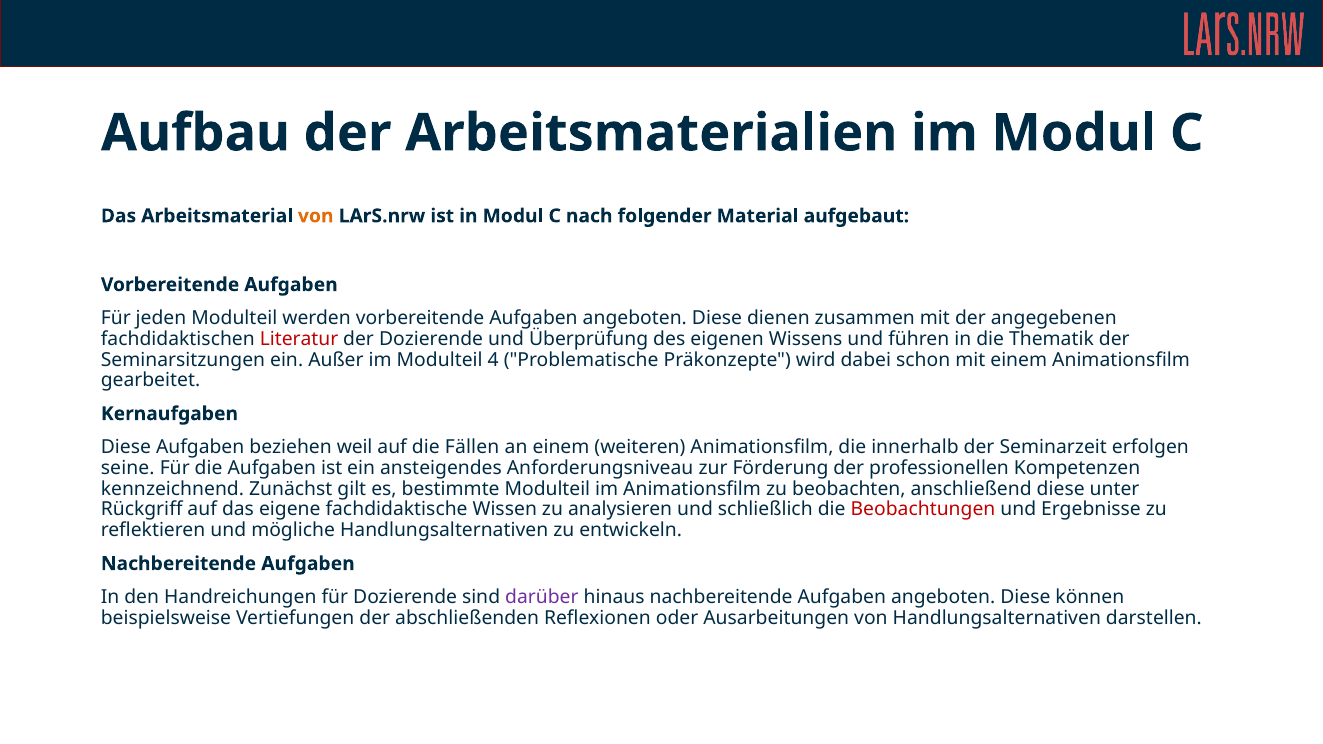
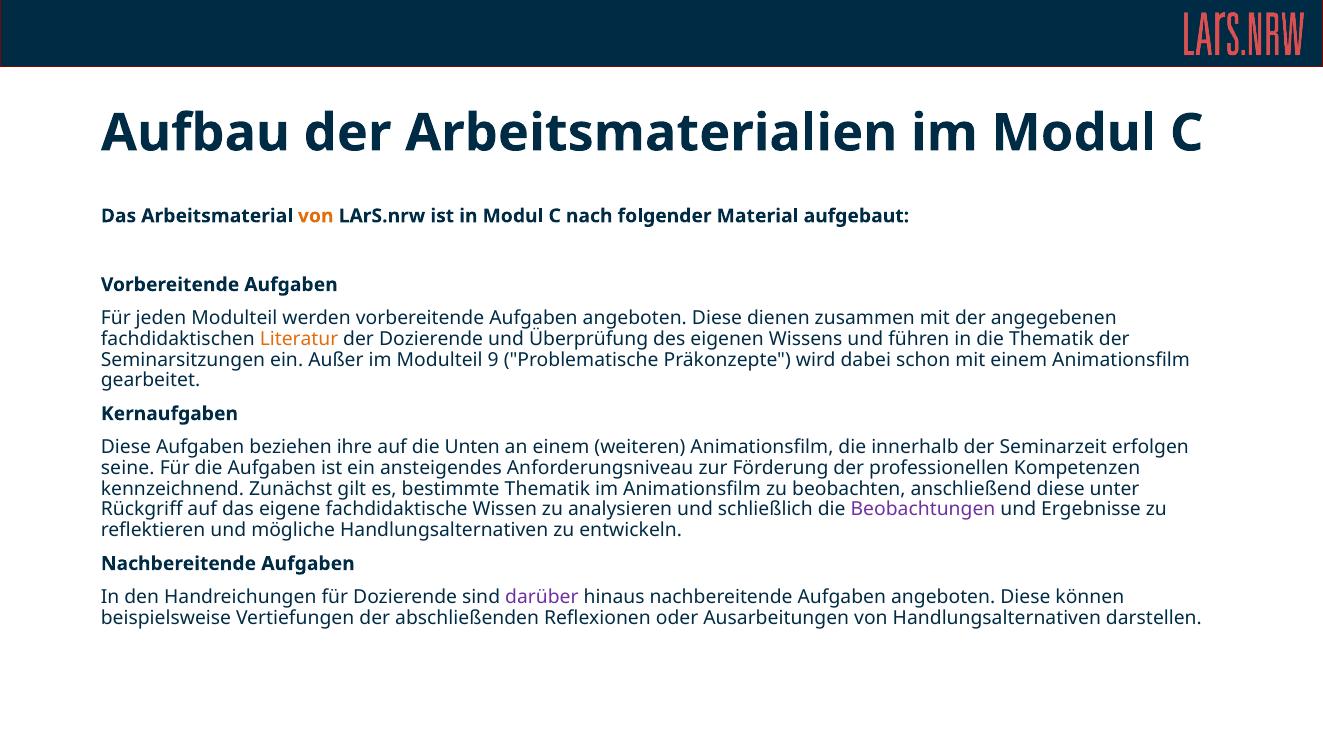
Literatur colour: red -> orange
4: 4 -> 9
weil: weil -> ihre
Fällen: Fällen -> Unten
bestimmte Modulteil: Modulteil -> Thematik
Beobachtungen colour: red -> purple
